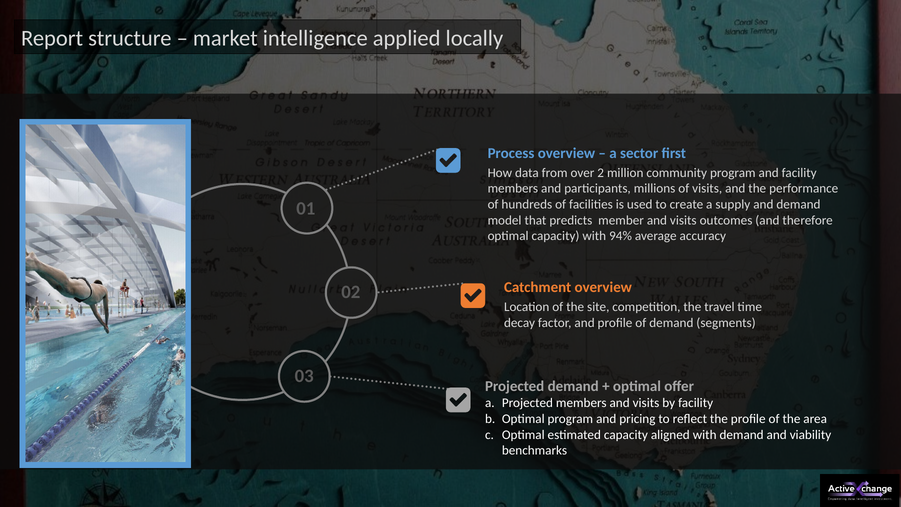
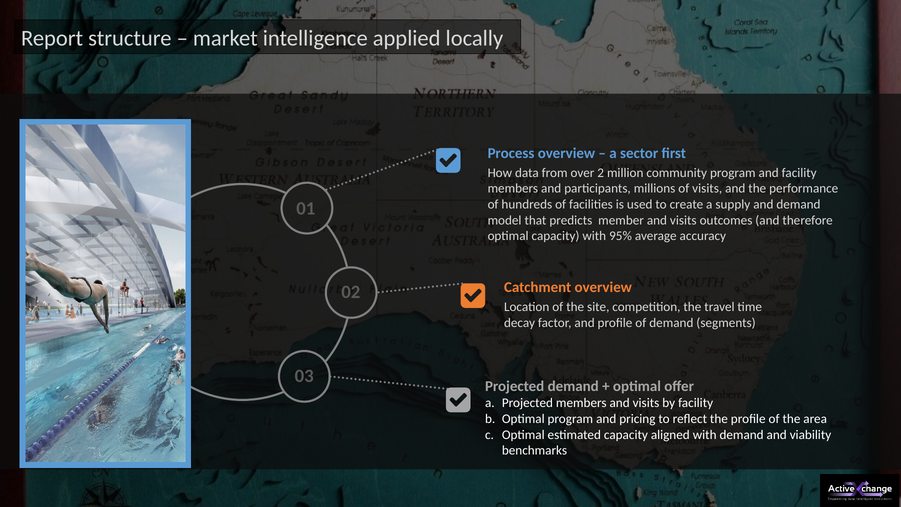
94%: 94% -> 95%
